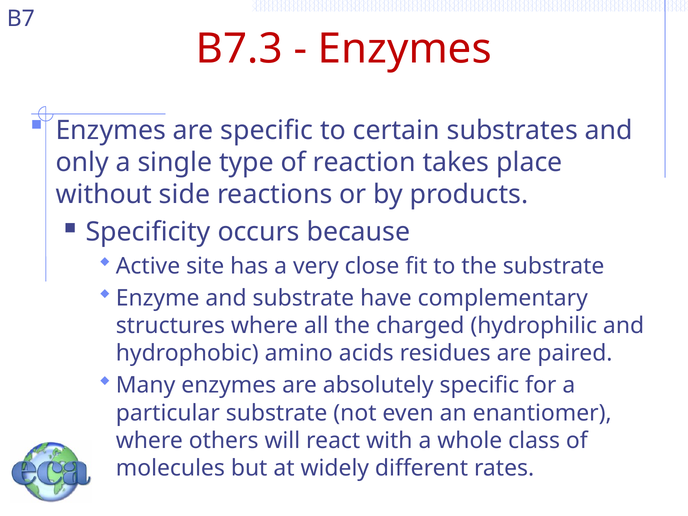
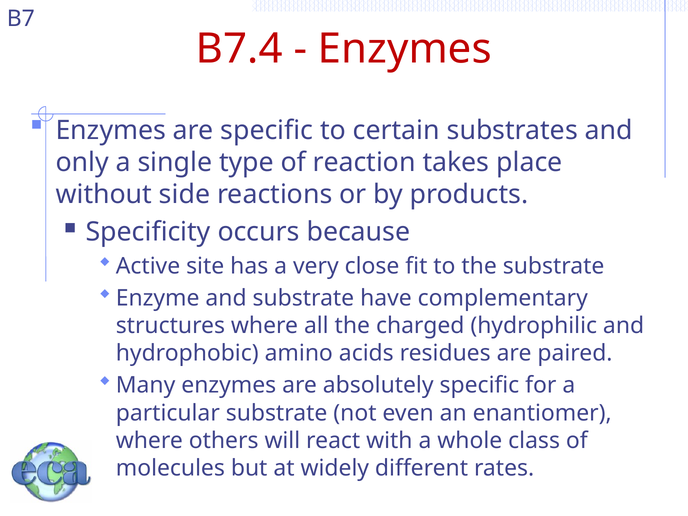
B7.3: B7.3 -> B7.4
